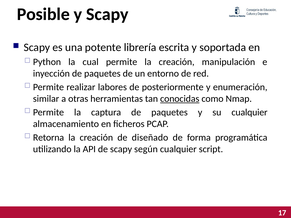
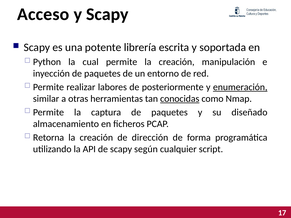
Posible: Posible -> Acceso
enumeración underline: none -> present
su cualquier: cualquier -> diseñado
diseñado: diseñado -> dirección
